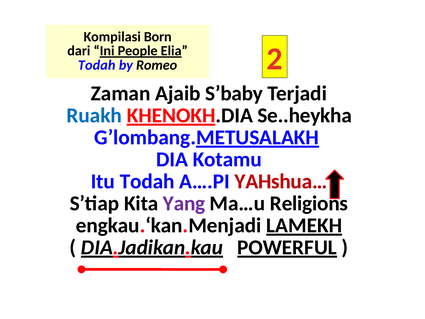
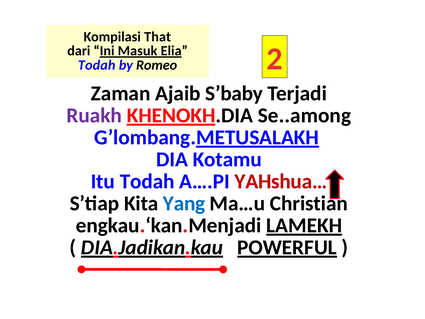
Born: Born -> That
People: People -> Masuk
Ruakh colour: blue -> purple
Se..heykha: Se..heykha -> Se..among
Yang colour: purple -> blue
Religions: Religions -> Christian
